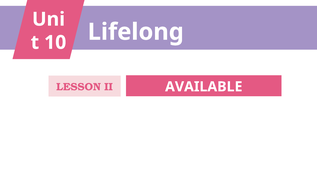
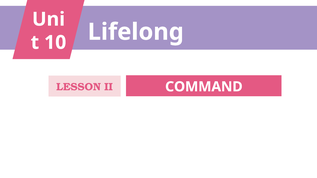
AVAILABLE: AVAILABLE -> COMMAND
